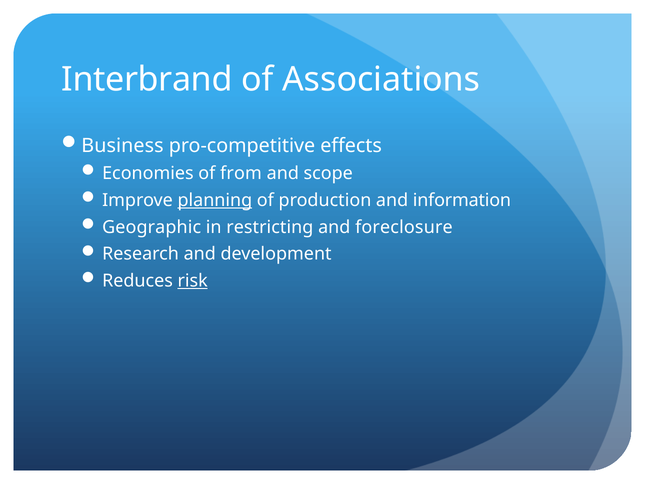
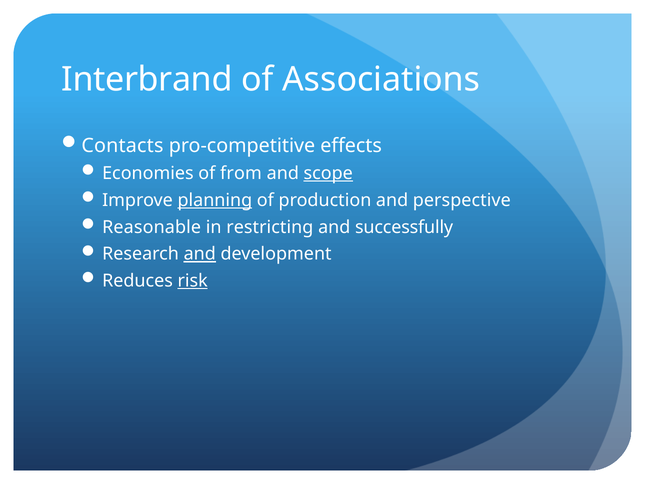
Business: Business -> Contacts
scope underline: none -> present
information: information -> perspective
Geographic: Geographic -> Reasonable
foreclosure: foreclosure -> successfully
and at (200, 254) underline: none -> present
